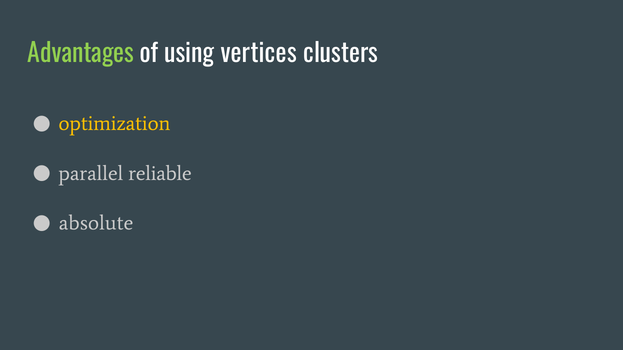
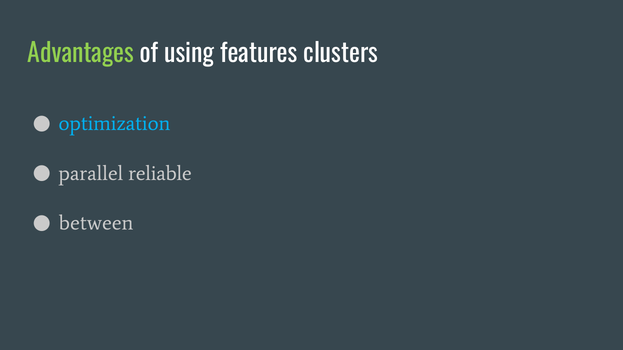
vertices: vertices -> features
optimization colour: yellow -> light blue
absolute: absolute -> between
